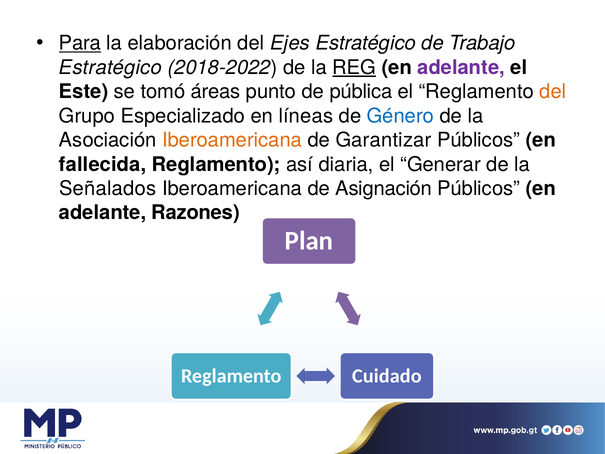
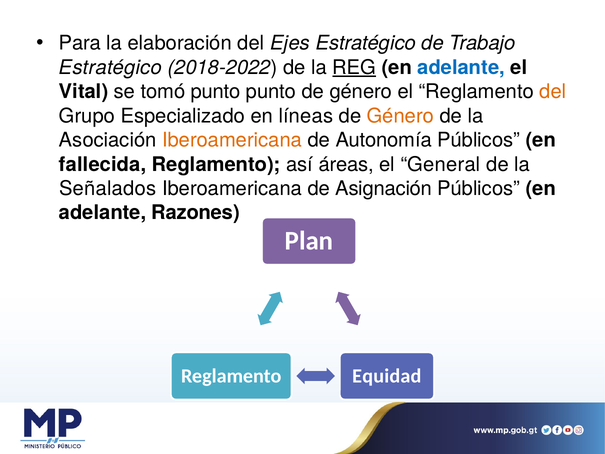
Para underline: present -> none
adelante at (461, 68) colour: purple -> blue
Este: Este -> Vital
tomó áreas: áreas -> punto
punto de pública: pública -> género
Género at (400, 116) colour: blue -> orange
Garantizar: Garantizar -> Autonomía
diaria: diaria -> áreas
Generar: Generar -> General
Cuidado: Cuidado -> Equidad
